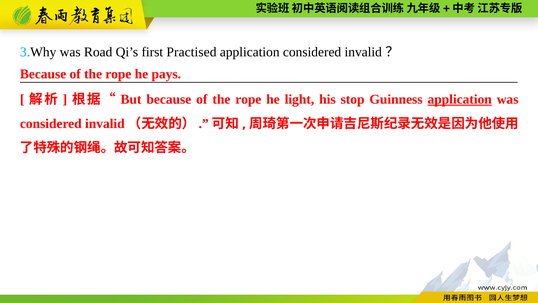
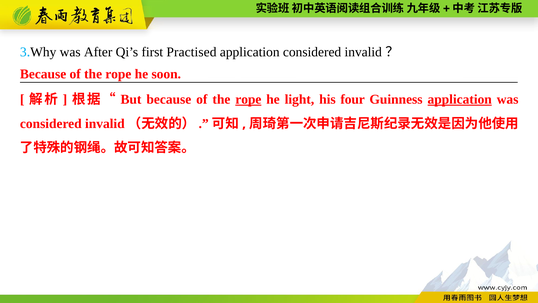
Road: Road -> After
pays: pays -> soon
rope at (248, 99) underline: none -> present
stop: stop -> four
